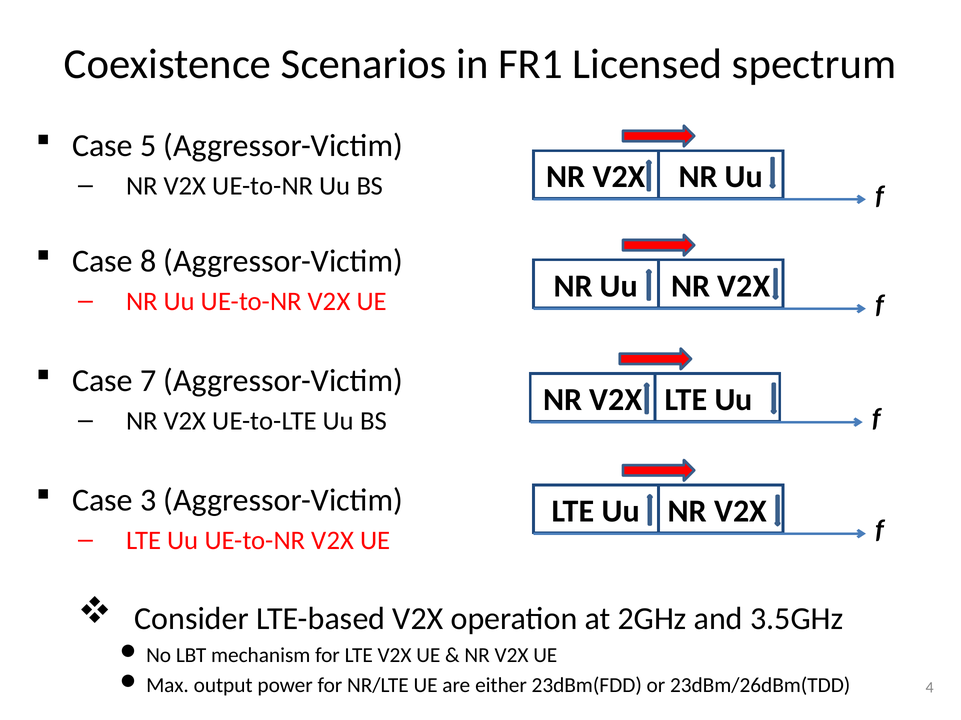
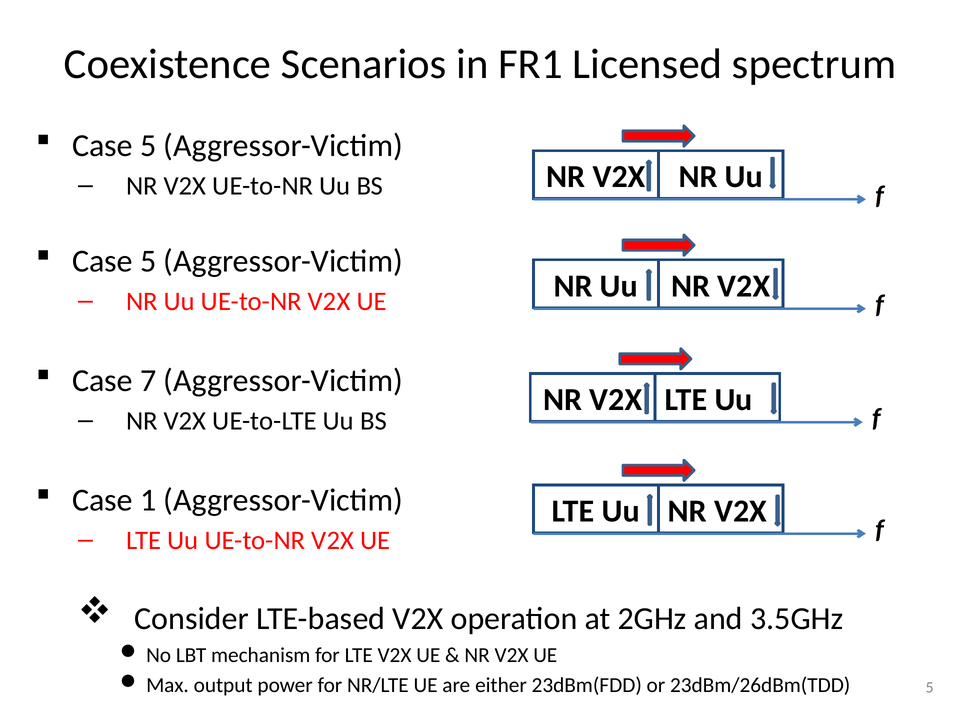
8 at (148, 262): 8 -> 5
3: 3 -> 1
23dBm/26dBm(TDD 4: 4 -> 5
